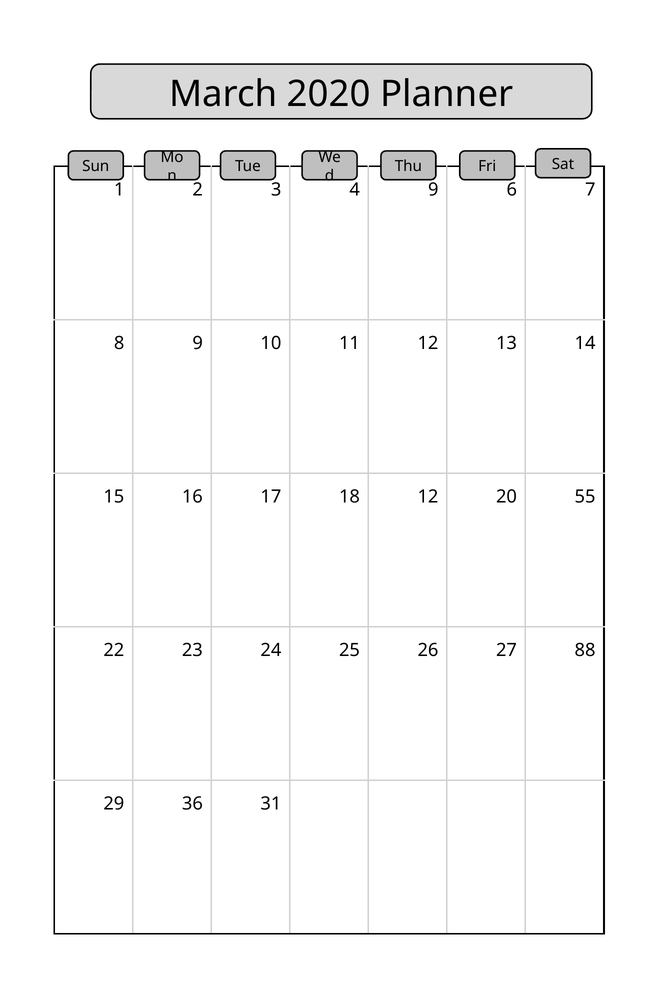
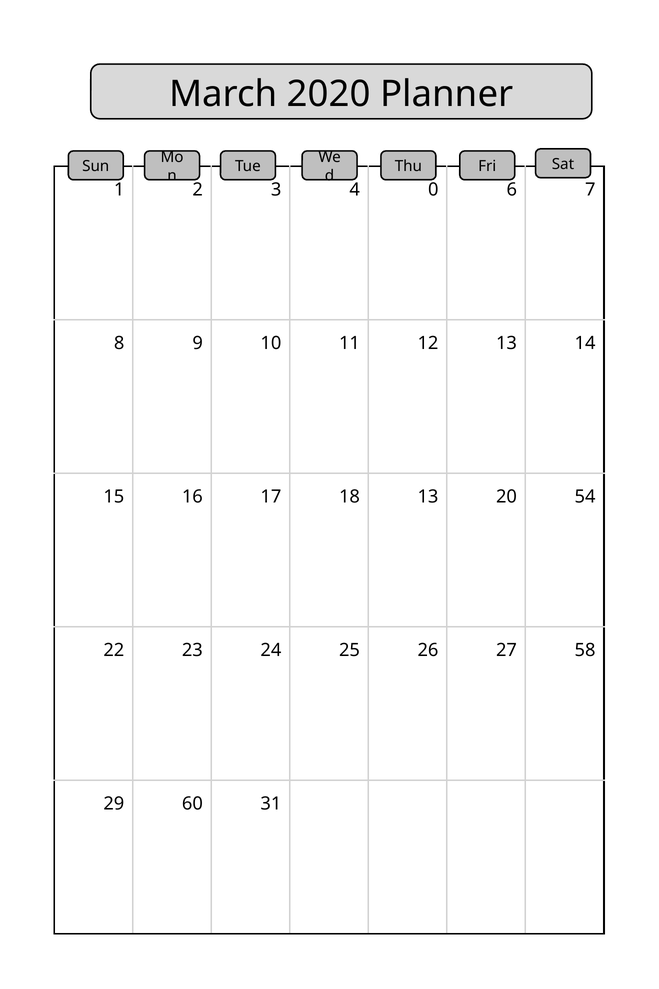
4 9: 9 -> 0
18 12: 12 -> 13
55: 55 -> 54
88: 88 -> 58
36: 36 -> 60
